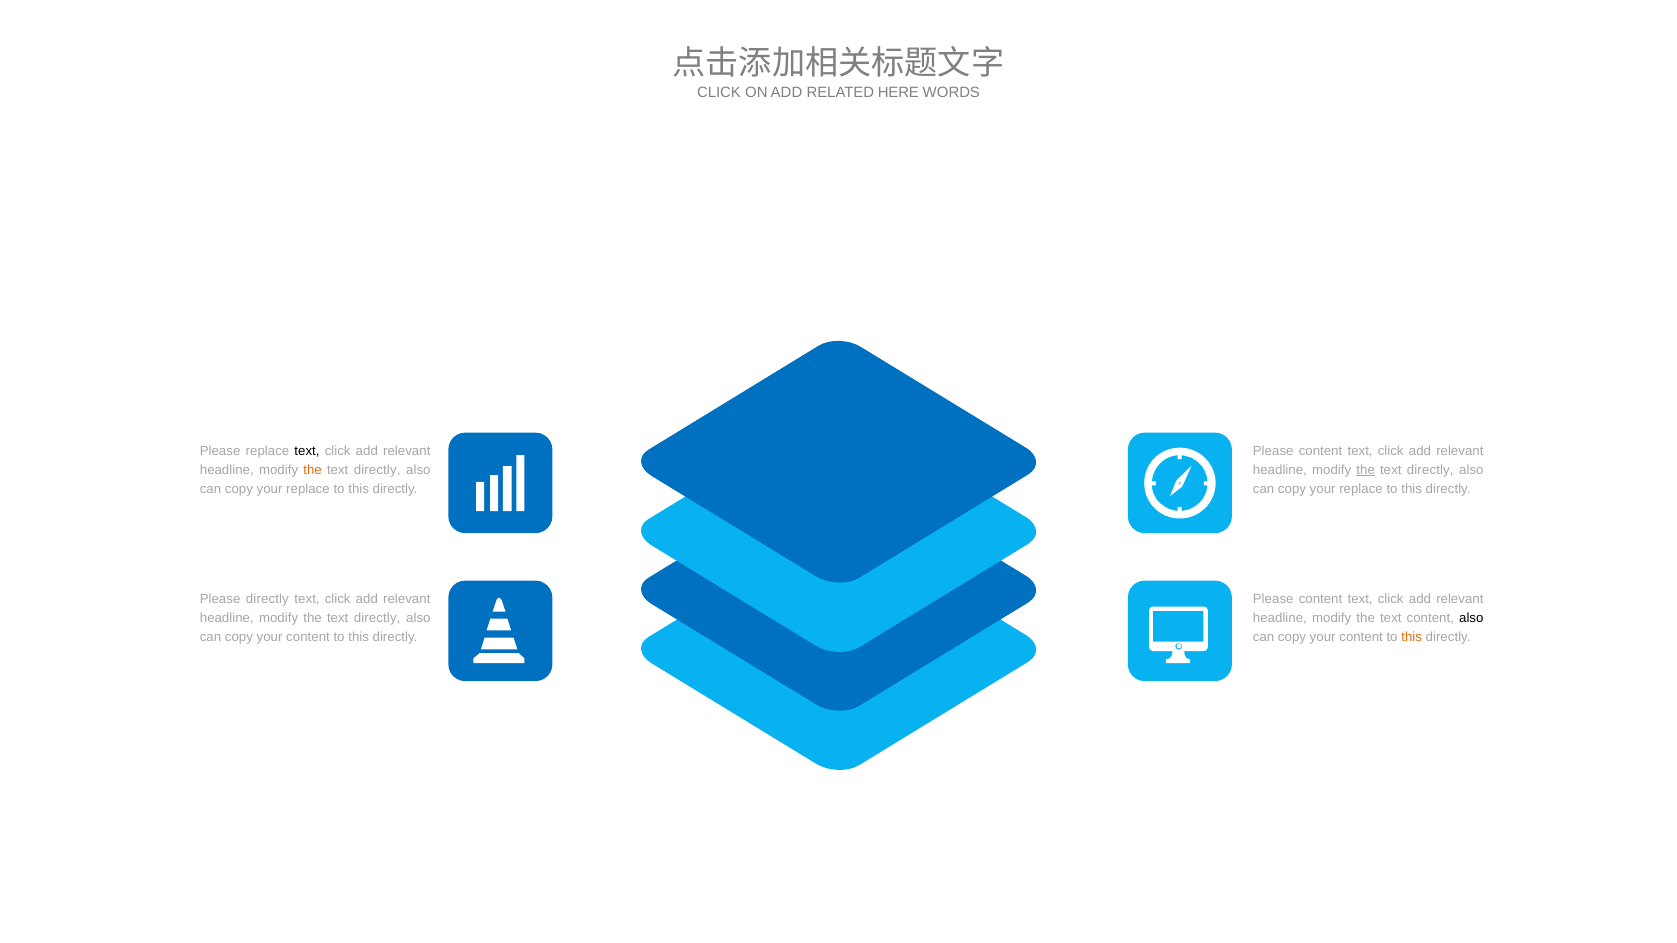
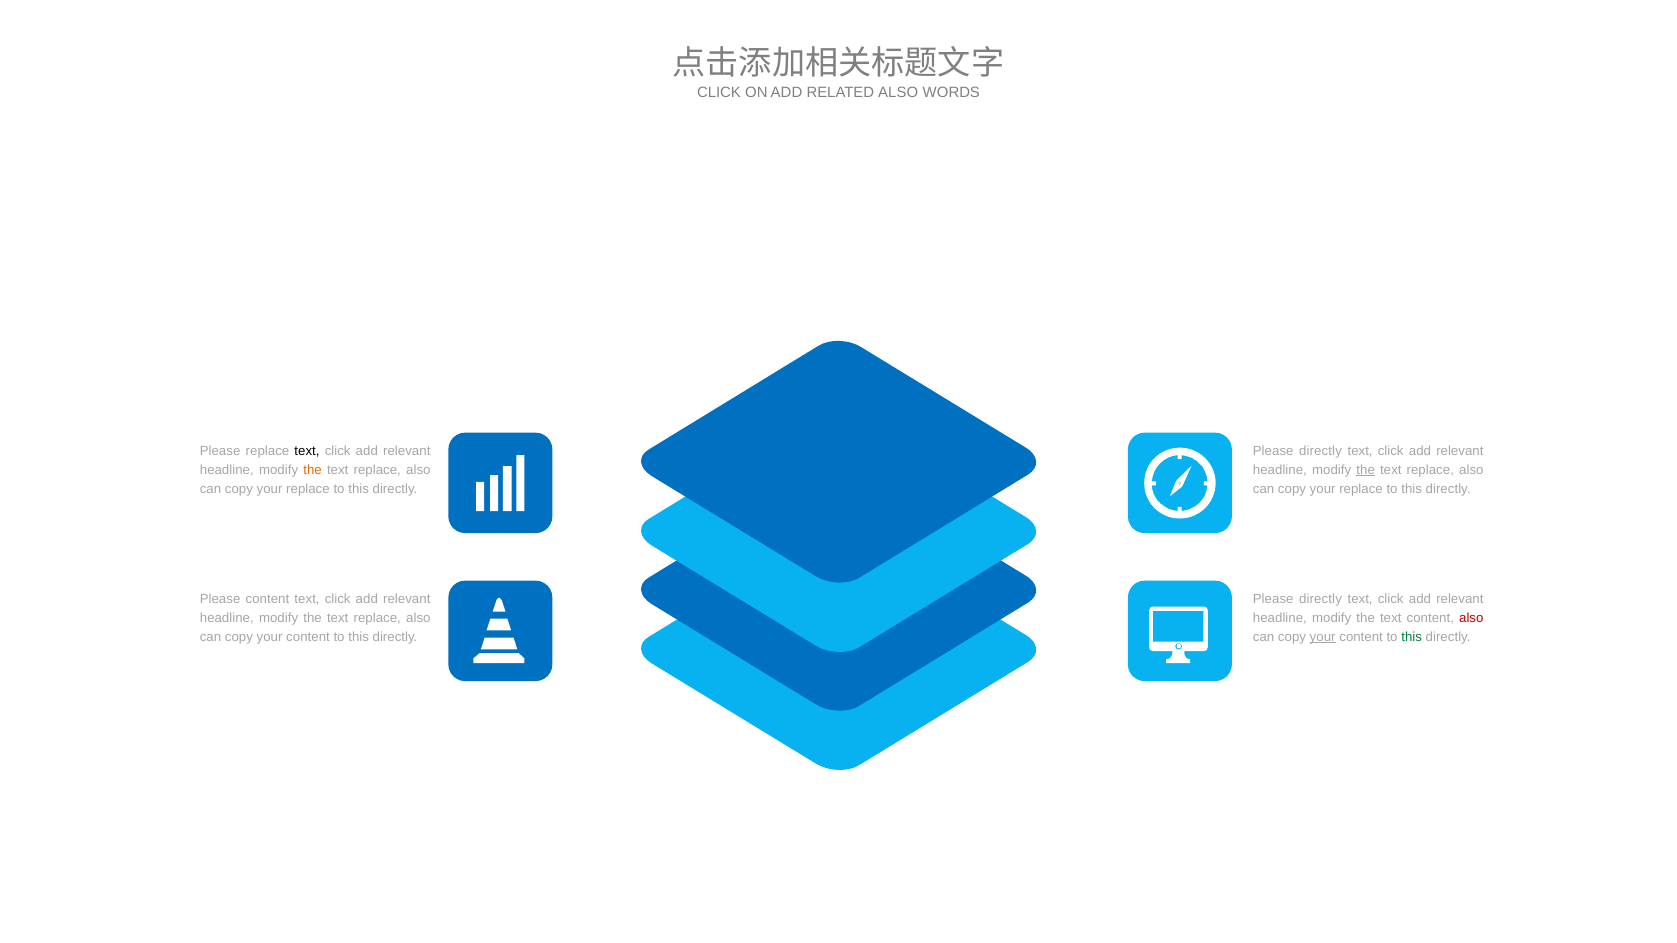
RELATED HERE: HERE -> ALSO
content at (1321, 451): content -> directly
directly at (377, 470): directly -> replace
directly at (1430, 470): directly -> replace
Please directly: directly -> content
content at (1321, 599): content -> directly
directly at (377, 618): directly -> replace
also at (1471, 618) colour: black -> red
your at (1323, 637) underline: none -> present
this at (1412, 637) colour: orange -> green
